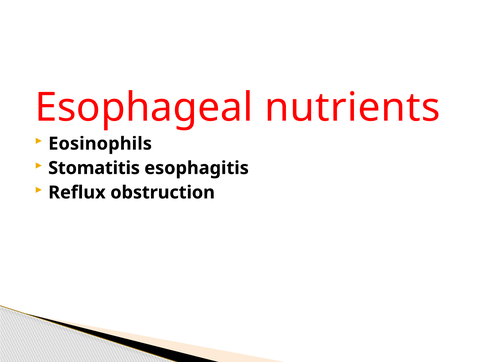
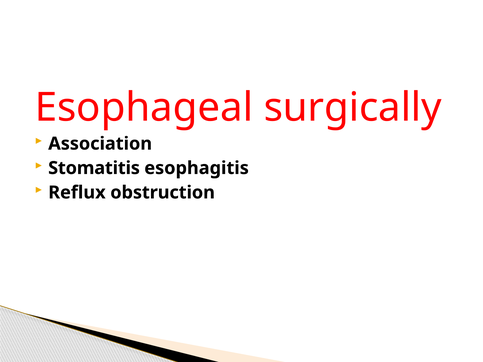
nutrients: nutrients -> surgically
Eosinophils: Eosinophils -> Association
